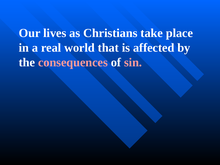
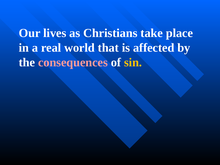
sin colour: pink -> yellow
